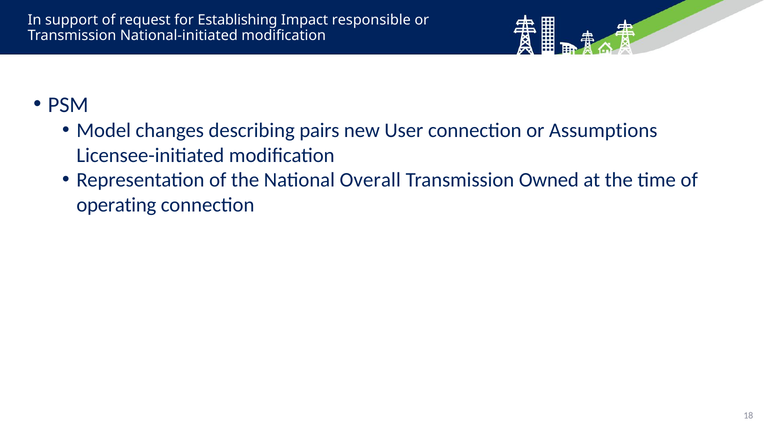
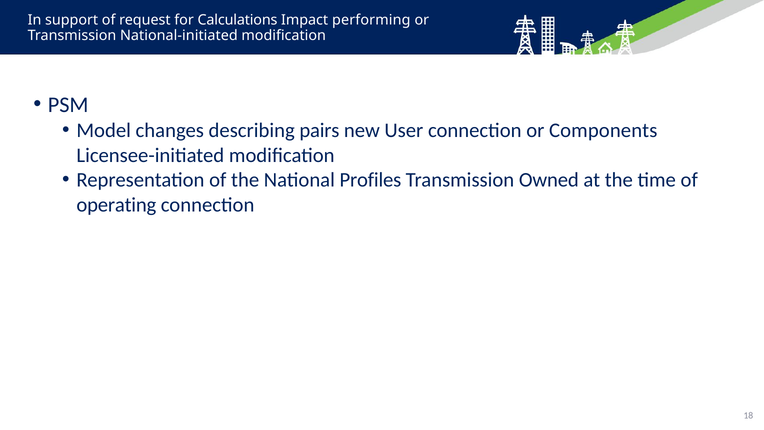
Establishing: Establishing -> Calculations
responsible: responsible -> performing
Assumptions: Assumptions -> Components
Overall: Overall -> Profiles
